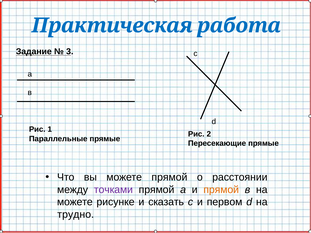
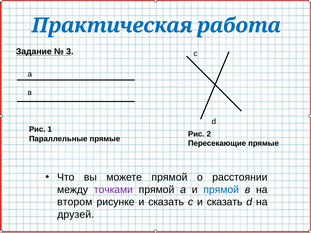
прямой at (221, 190) colour: orange -> blue
можете at (75, 202): можете -> втором
с и первом: первом -> сказать
трудно: трудно -> друзей
